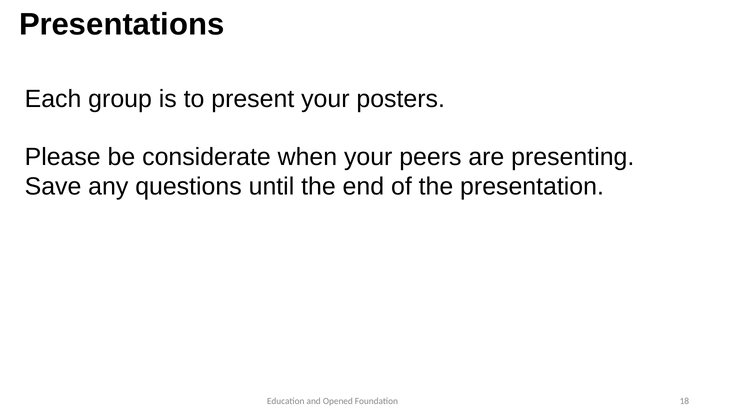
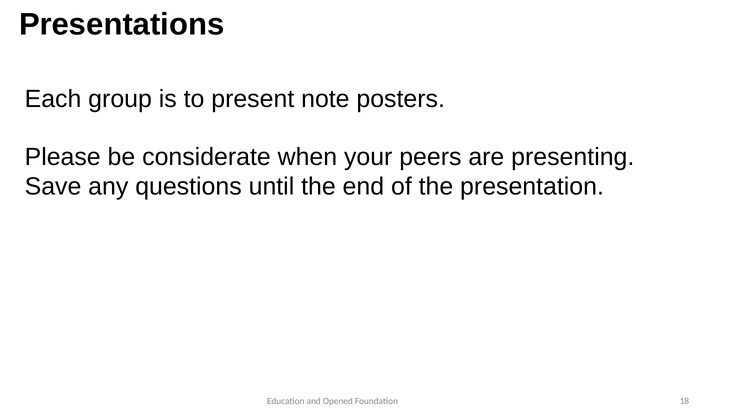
present your: your -> note
